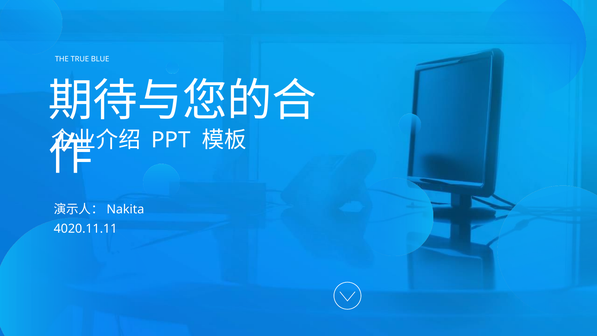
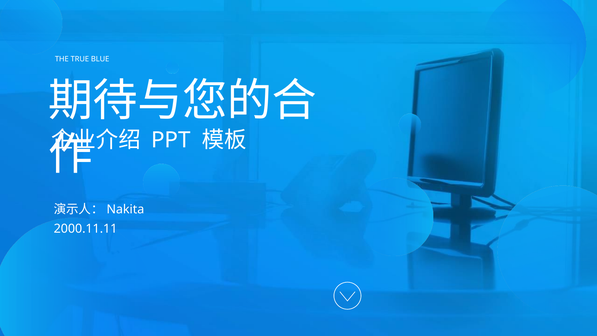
4020.11.11: 4020.11.11 -> 2000.11.11
